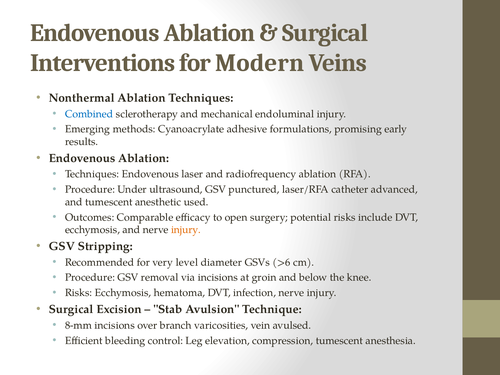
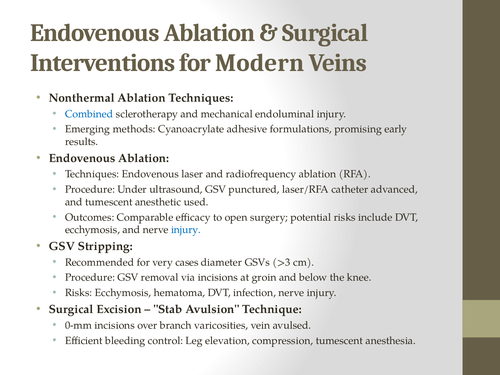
injury at (186, 230) colour: orange -> blue
level: level -> cases
>6: >6 -> >3
8-mm: 8-mm -> 0-mm
